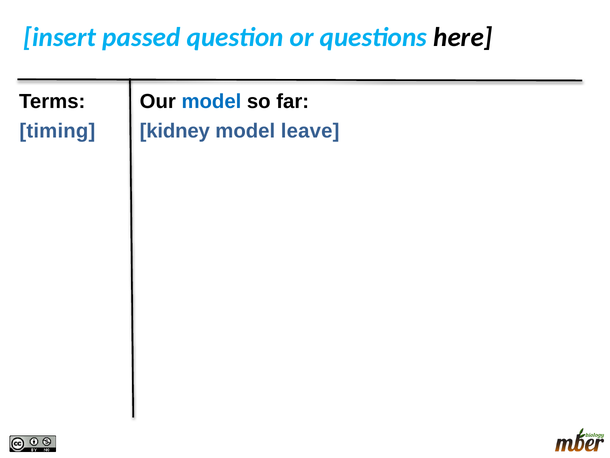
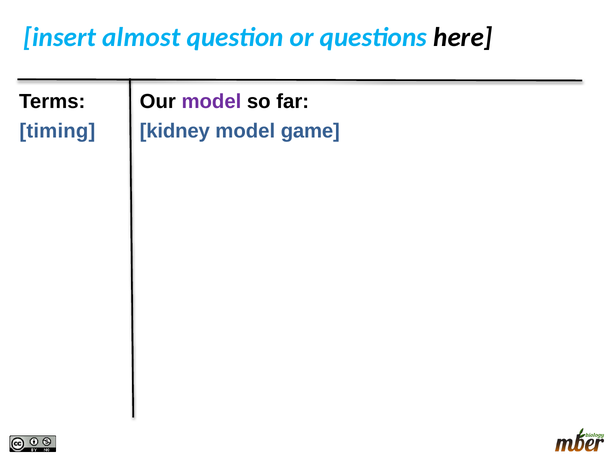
passed: passed -> almost
model at (211, 101) colour: blue -> purple
leave: leave -> game
